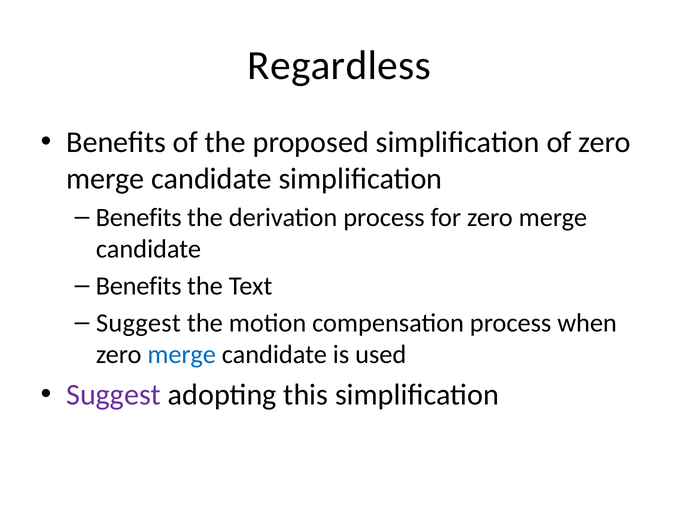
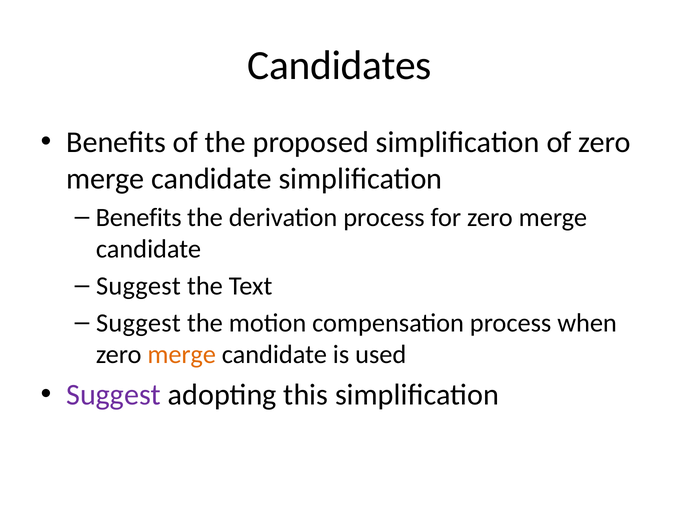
Regardless: Regardless -> Candidates
Benefits at (139, 286): Benefits -> Suggest
merge at (182, 355) colour: blue -> orange
